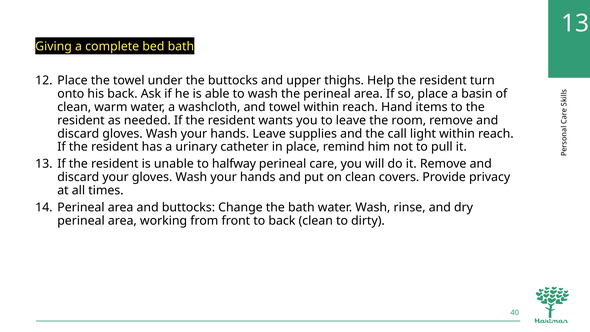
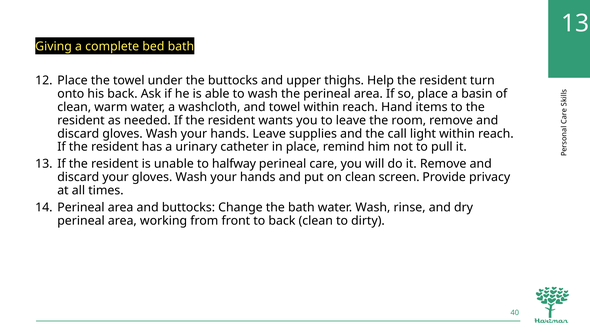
covers: covers -> screen
